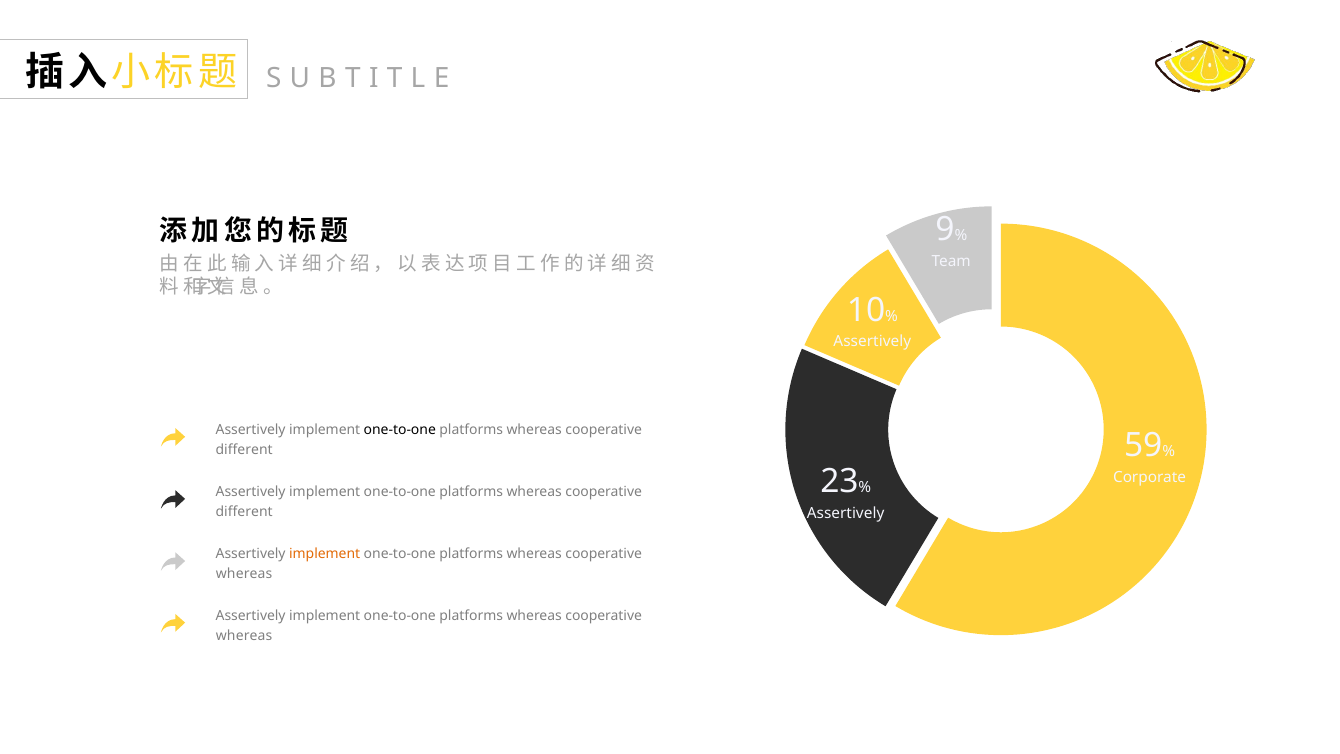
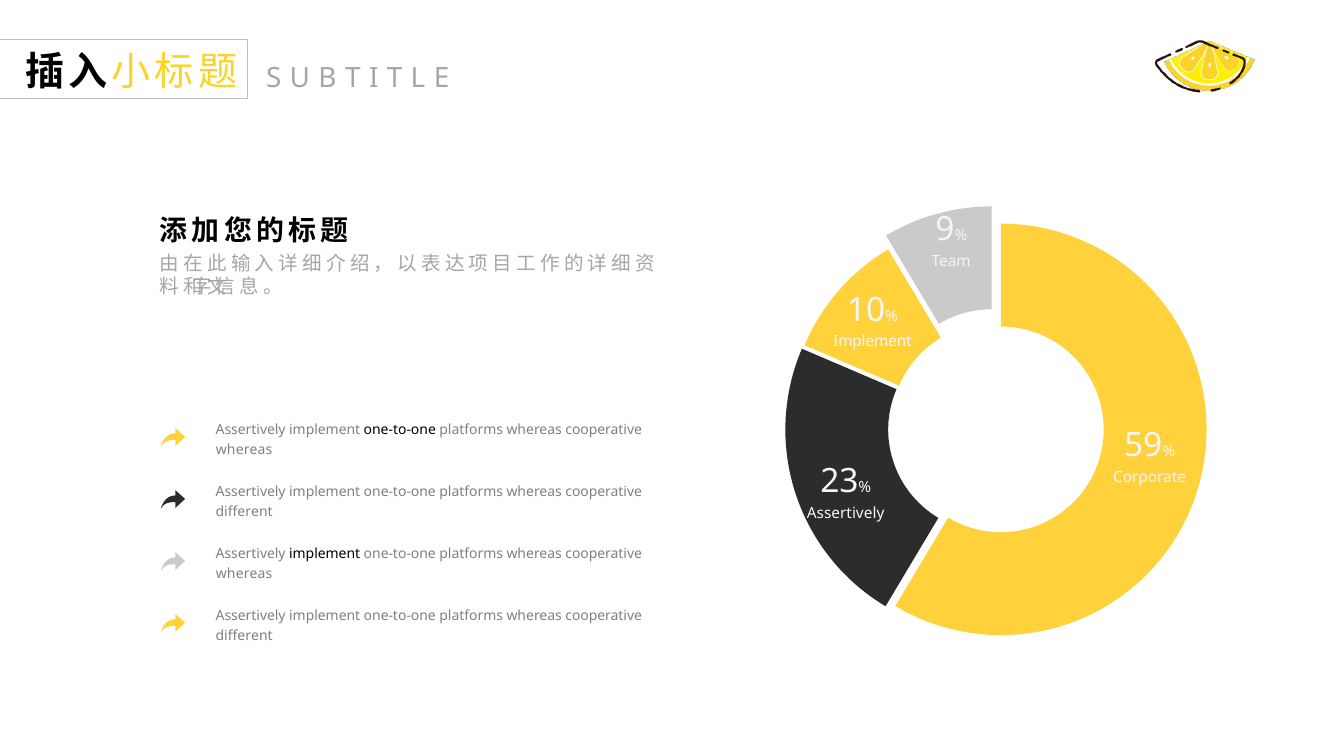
Assertively at (872, 342): Assertively -> Implement
different at (244, 449): different -> whereas
implement at (325, 554) colour: orange -> black
whereas at (244, 635): whereas -> different
